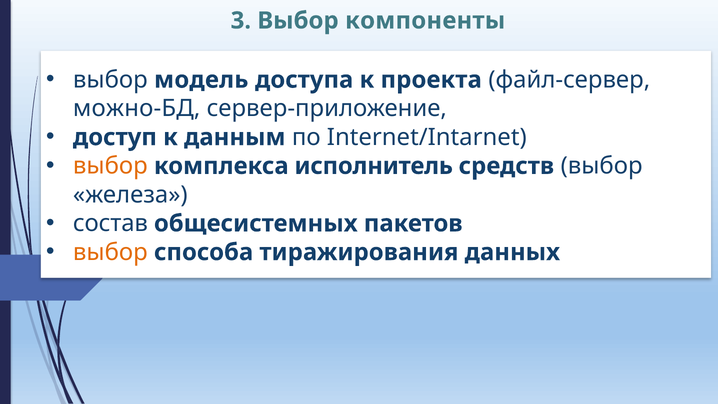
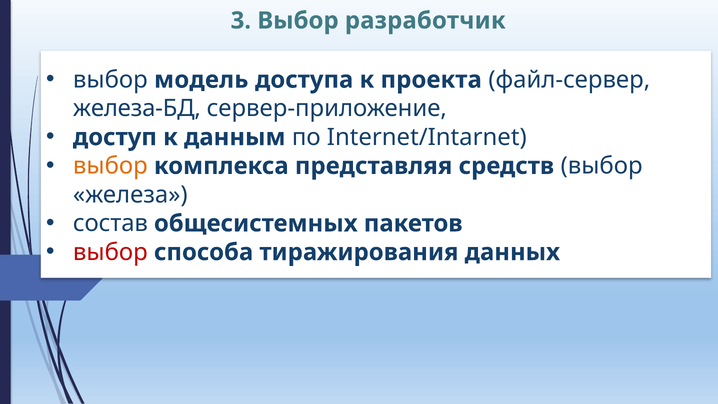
компоненты: компоненты -> разработчик
можно-БД: можно-БД -> железа-БД
исполнитель: исполнитель -> представляя
выбор at (110, 252) colour: orange -> red
